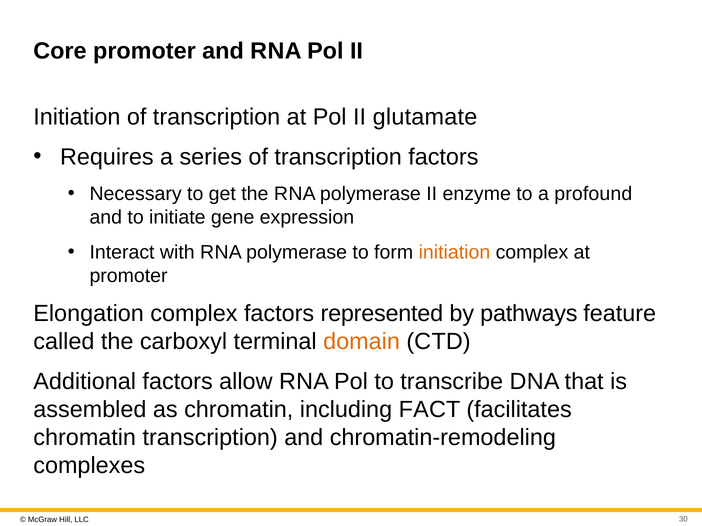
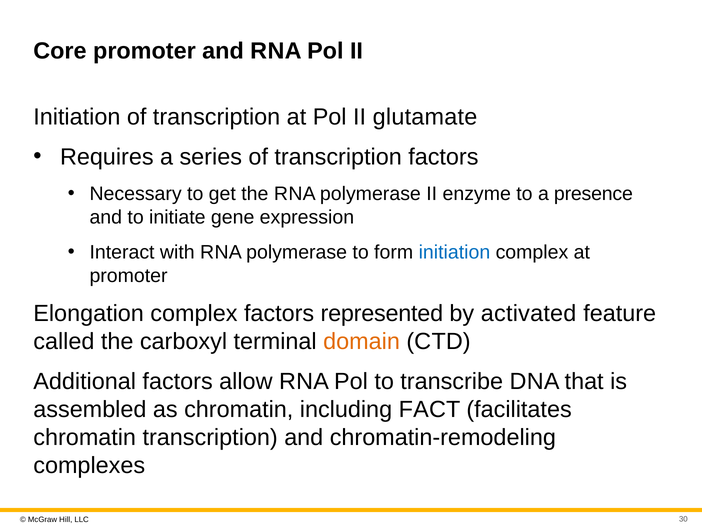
profound: profound -> presence
initiation at (454, 253) colour: orange -> blue
pathways: pathways -> activated
